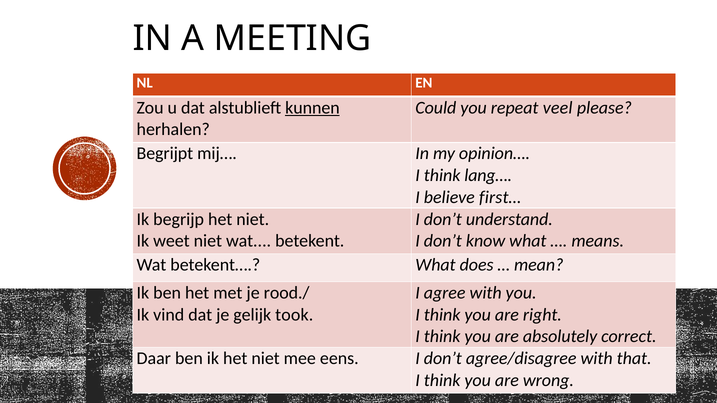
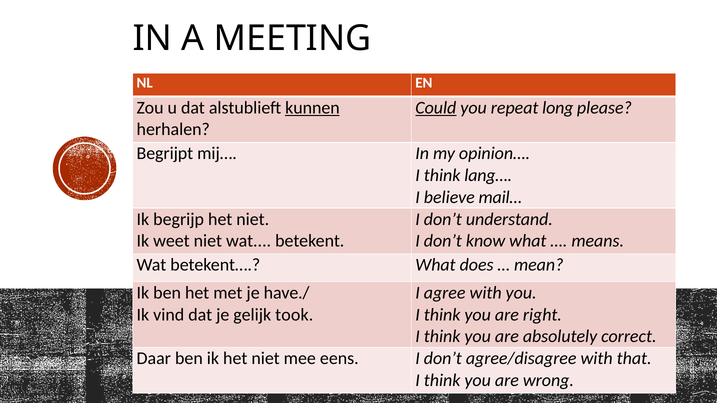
Could underline: none -> present
veel: veel -> long
first…: first… -> mail…
rood./: rood./ -> have./
